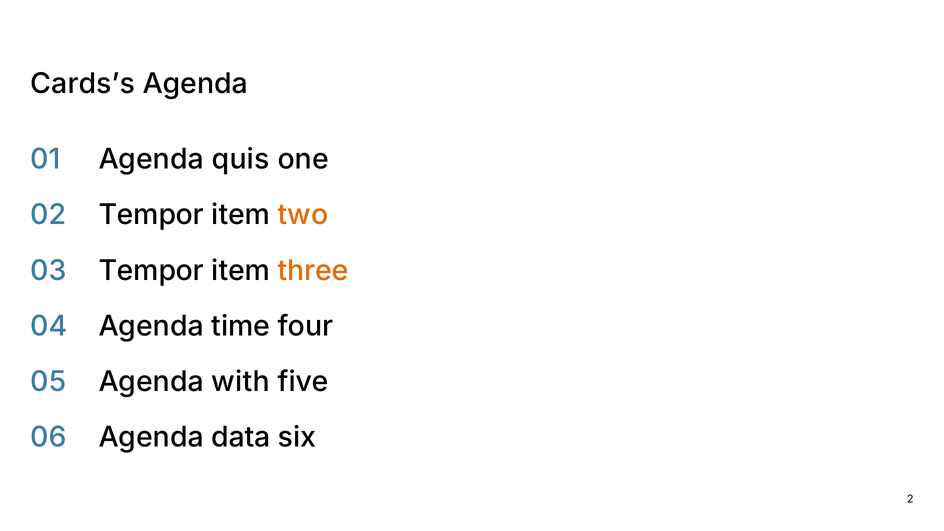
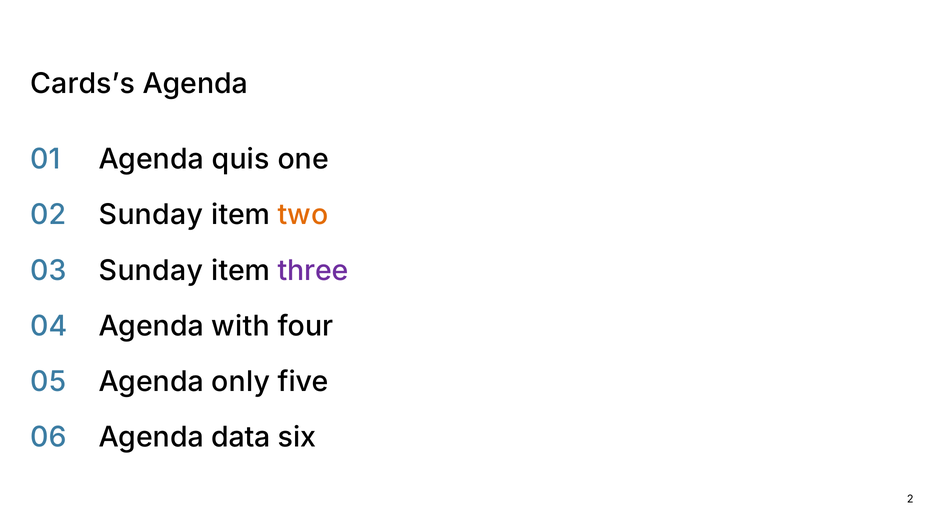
02 Tempor: Tempor -> Sunday
03 Tempor: Tempor -> Sunday
three colour: orange -> purple
time: time -> with
with: with -> only
